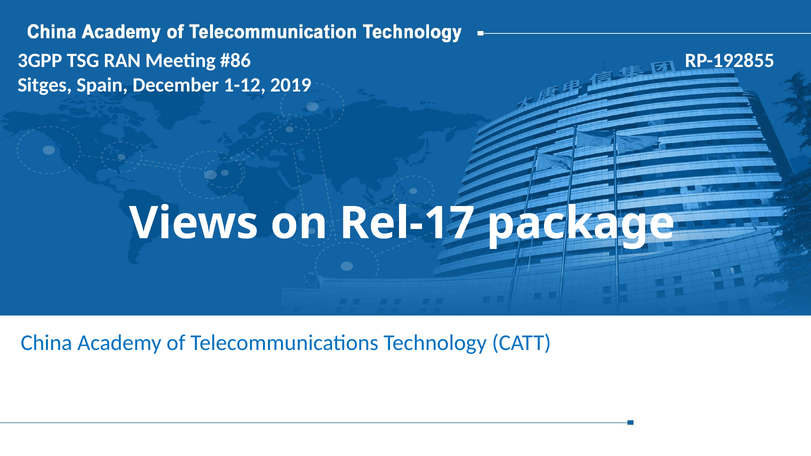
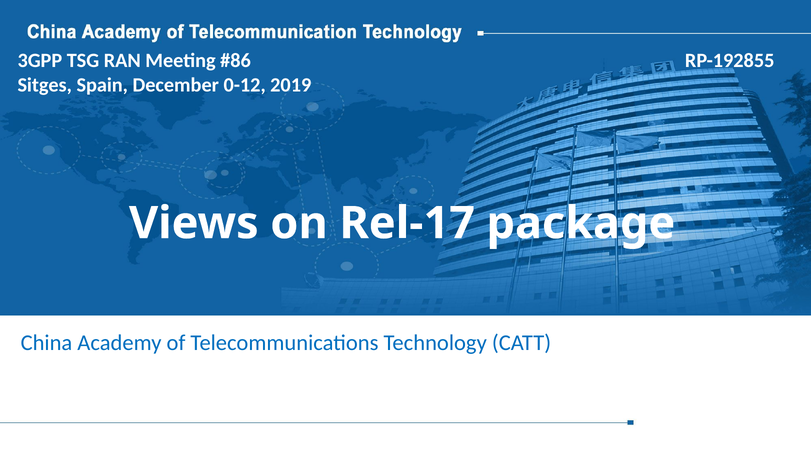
1-12: 1-12 -> 0-12
